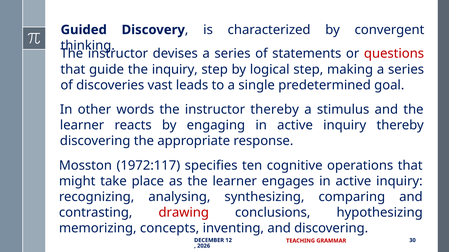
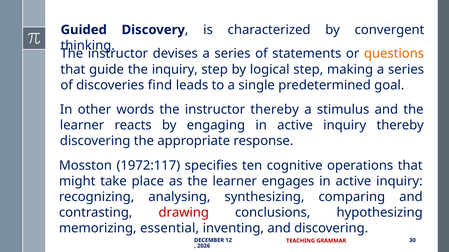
questions colour: red -> orange
vast: vast -> find
concepts: concepts -> essential
